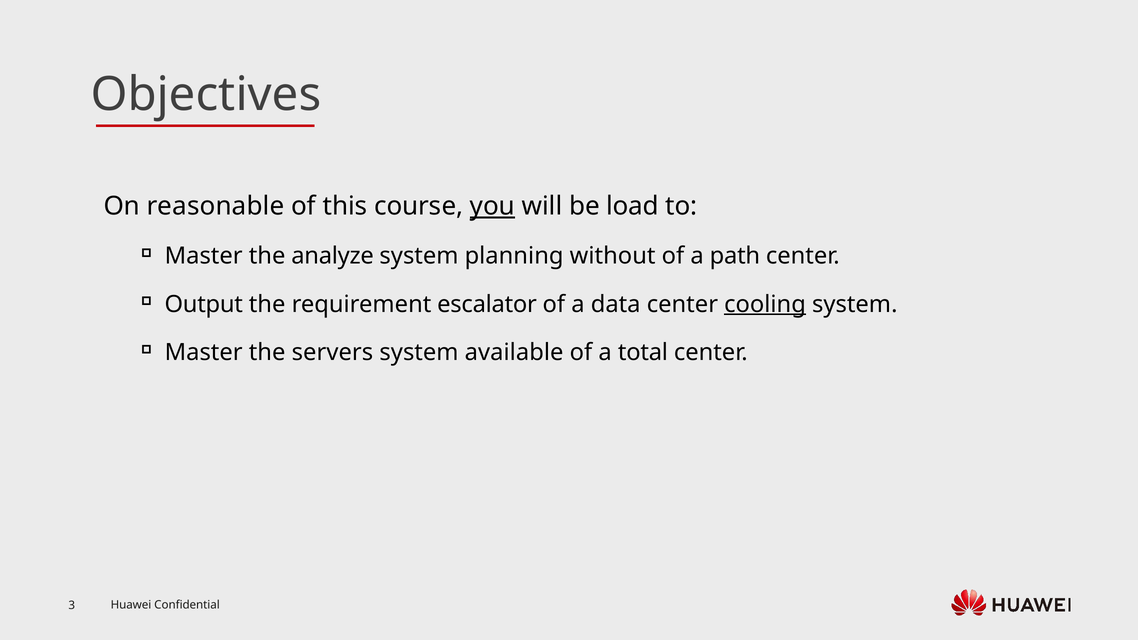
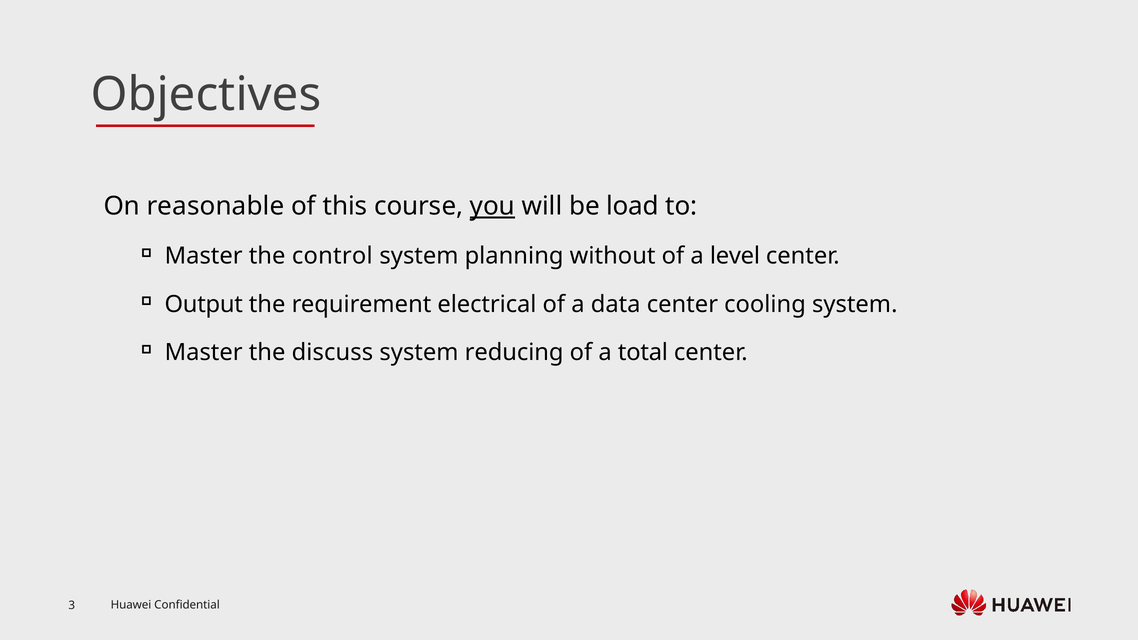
analyze: analyze -> control
path: path -> level
escalator: escalator -> electrical
cooling underline: present -> none
servers: servers -> discuss
available: available -> reducing
